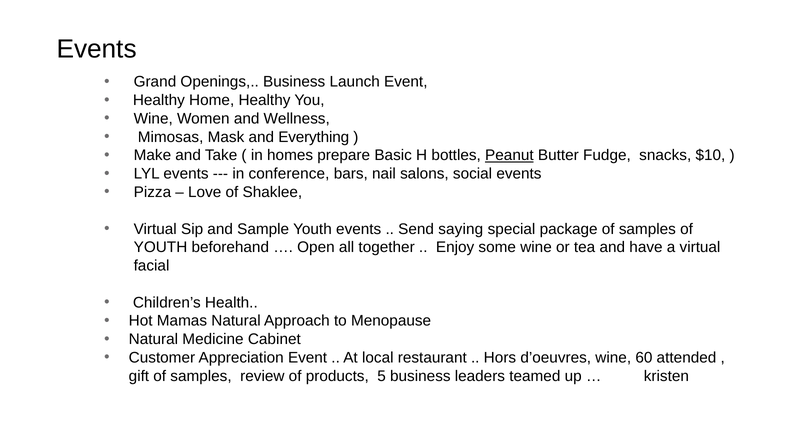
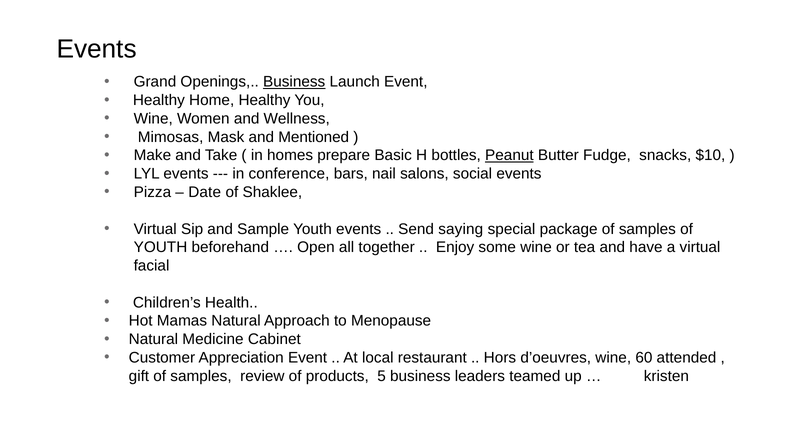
Business at (294, 82) underline: none -> present
Everything: Everything -> Mentioned
Love: Love -> Date
